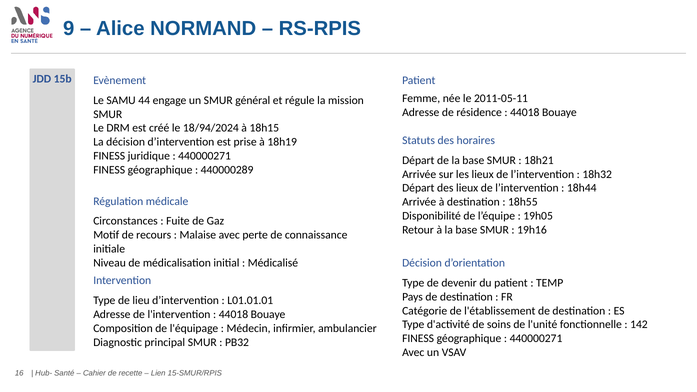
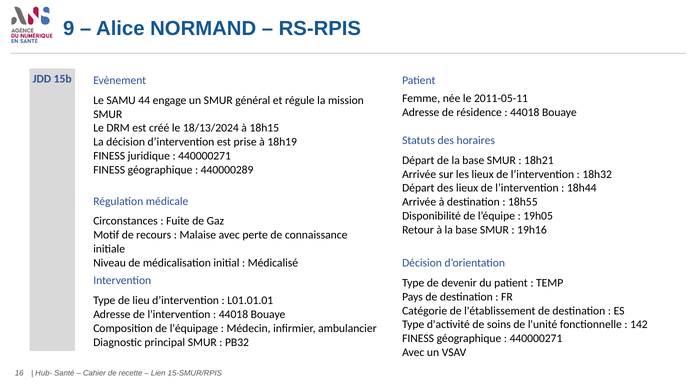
18/94/2024: 18/94/2024 -> 18/13/2024
